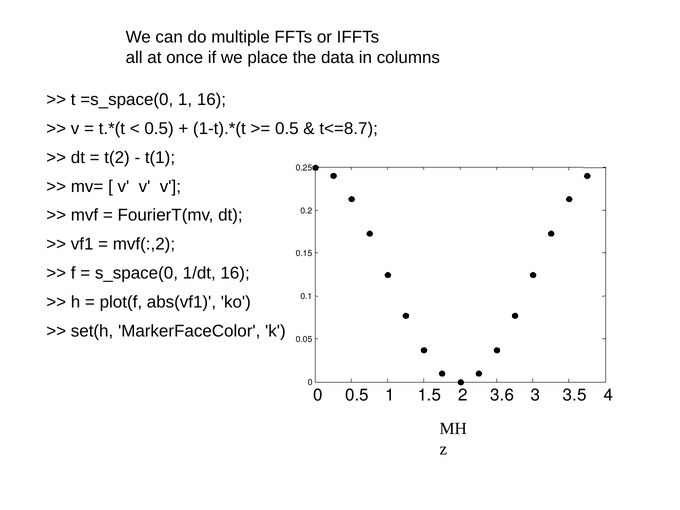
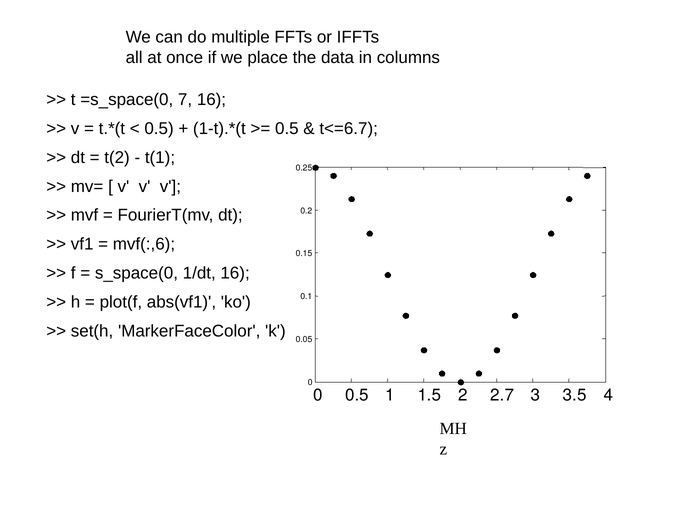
=s_space(0 1: 1 -> 7
t<=8.7: t<=8.7 -> t<=6.7
mvf(:,2: mvf(:,2 -> mvf(:,6
3.6: 3.6 -> 2.7
